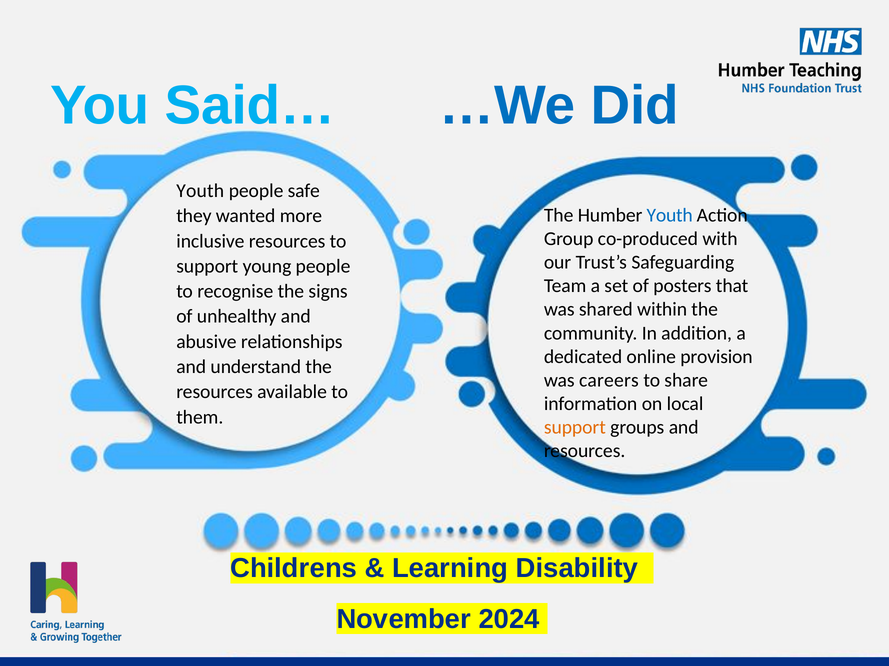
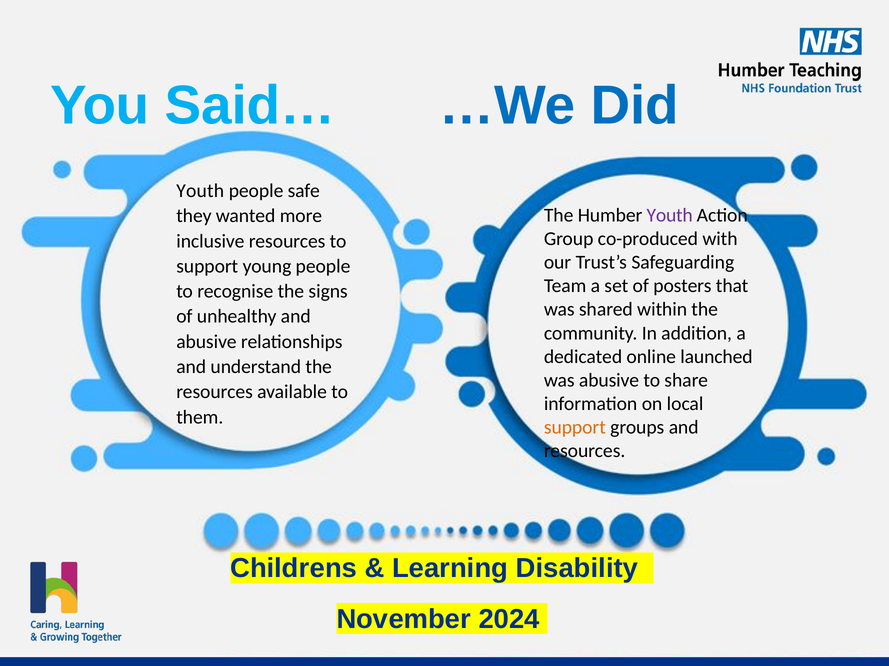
Youth at (670, 216) colour: blue -> purple
provision: provision -> launched
was careers: careers -> abusive
